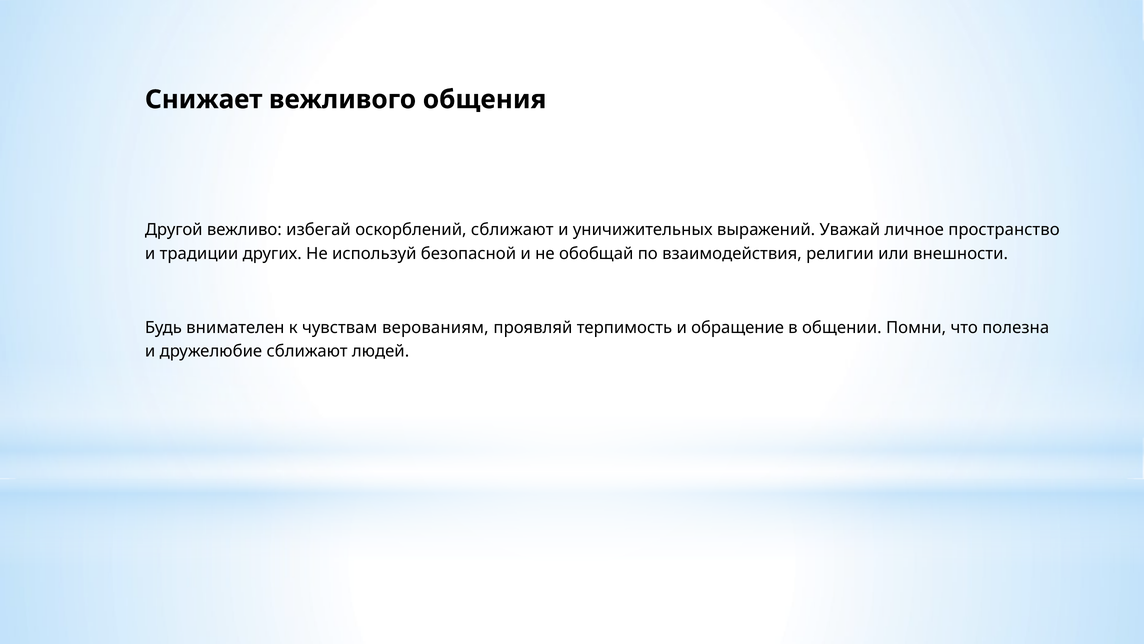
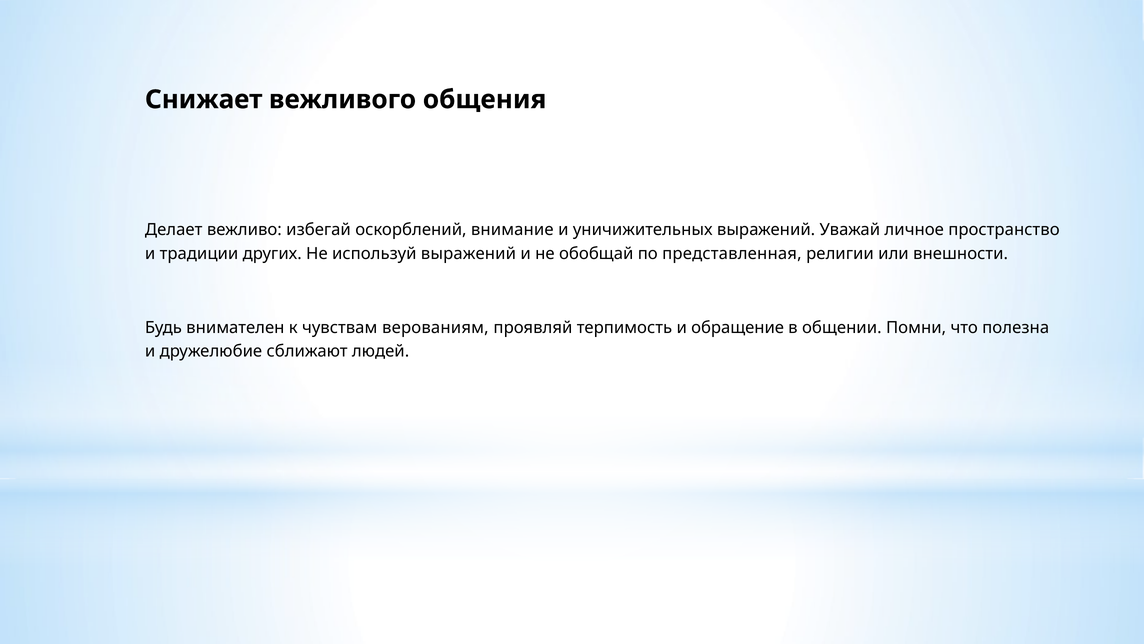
Другой: Другой -> Делает
оскорблений сближают: сближают -> внимание
используй безопасной: безопасной -> выражений
взаимодействия: взаимодействия -> представленная
